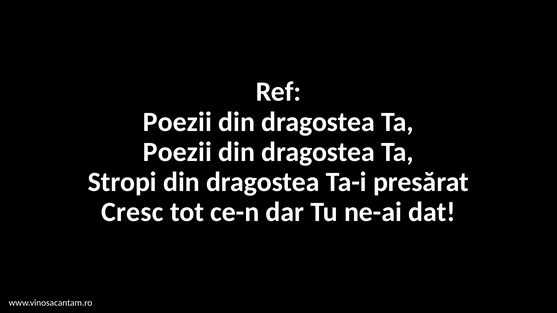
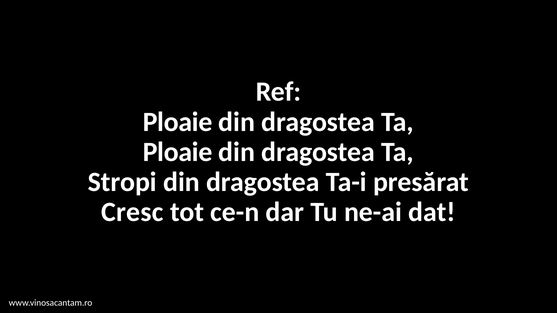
Poezii at (177, 122): Poezii -> Ploaie
Poezii at (177, 152): Poezii -> Ploaie
